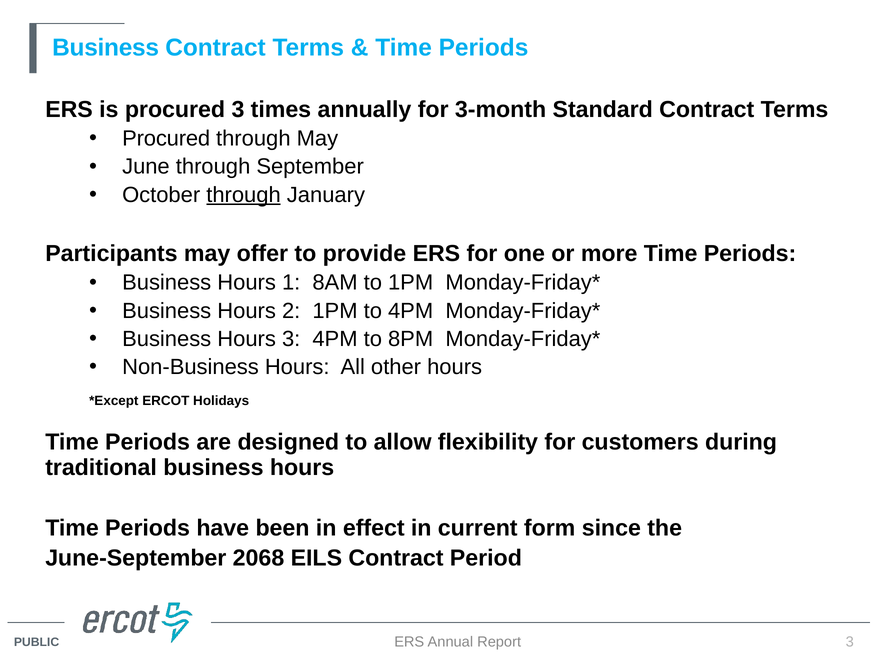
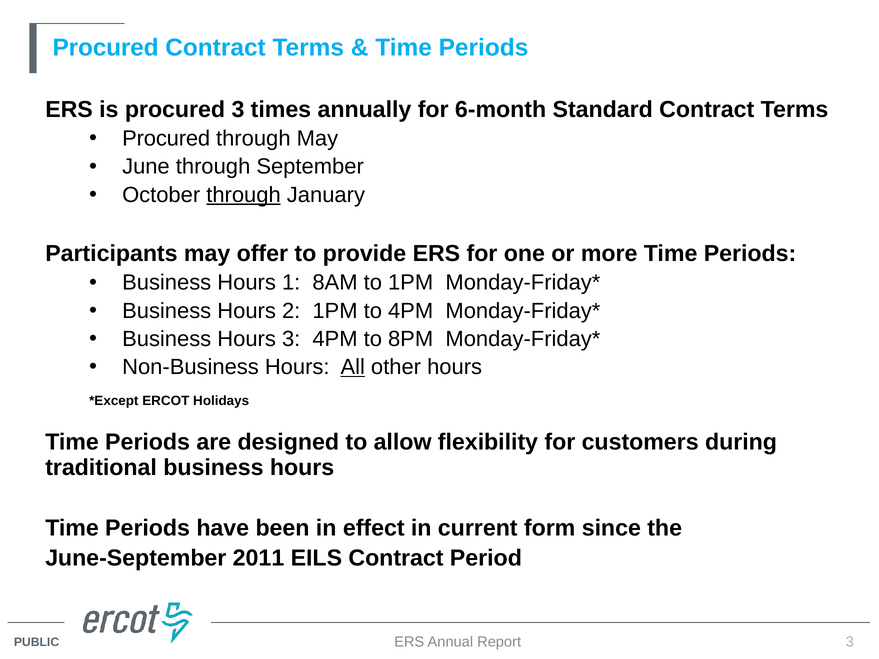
Business at (106, 48): Business -> Procured
3-month: 3-month -> 6-month
All underline: none -> present
2068: 2068 -> 2011
